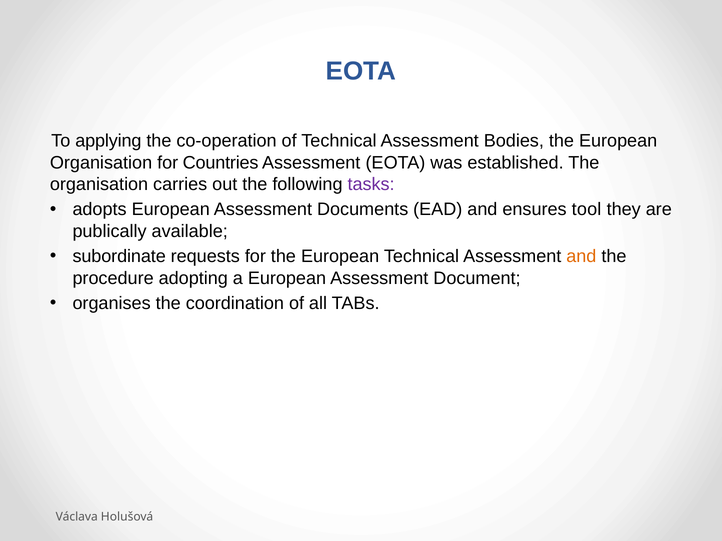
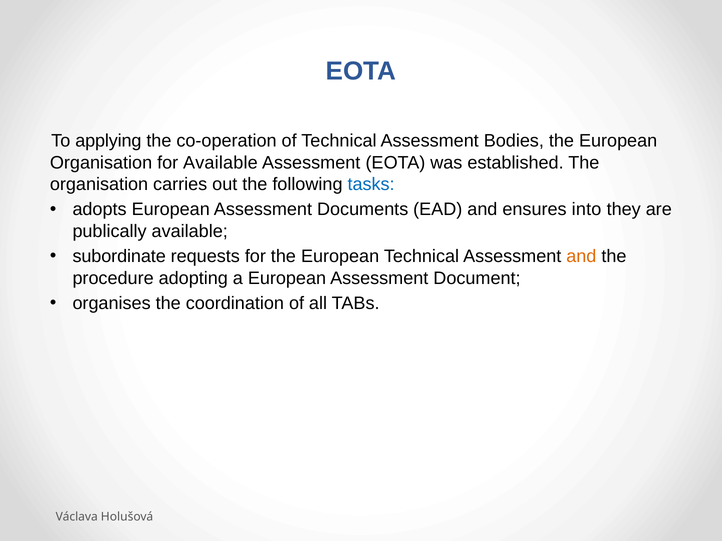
for Countries: Countries -> Available
tasks colour: purple -> blue
tool: tool -> into
